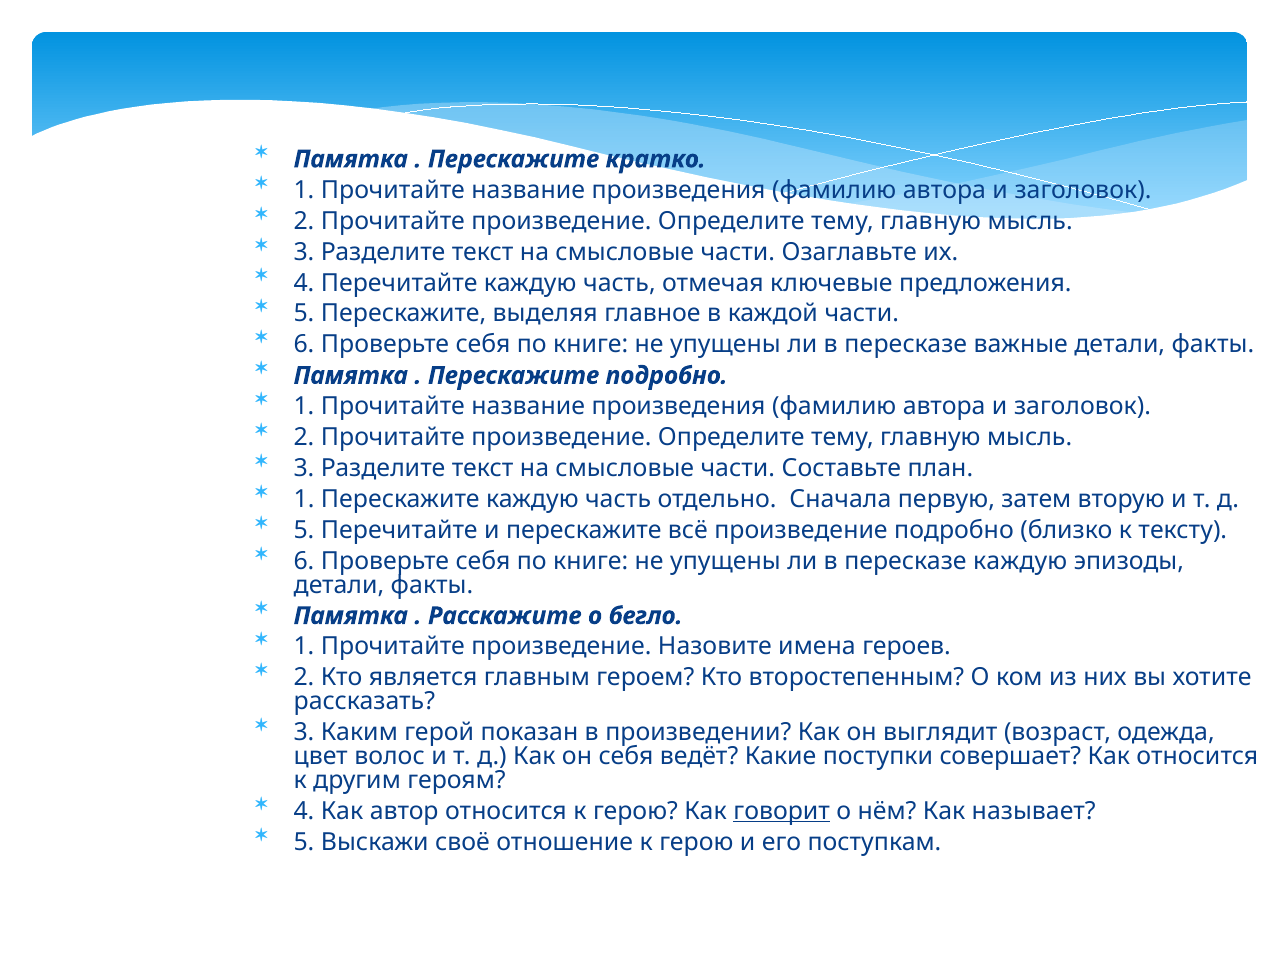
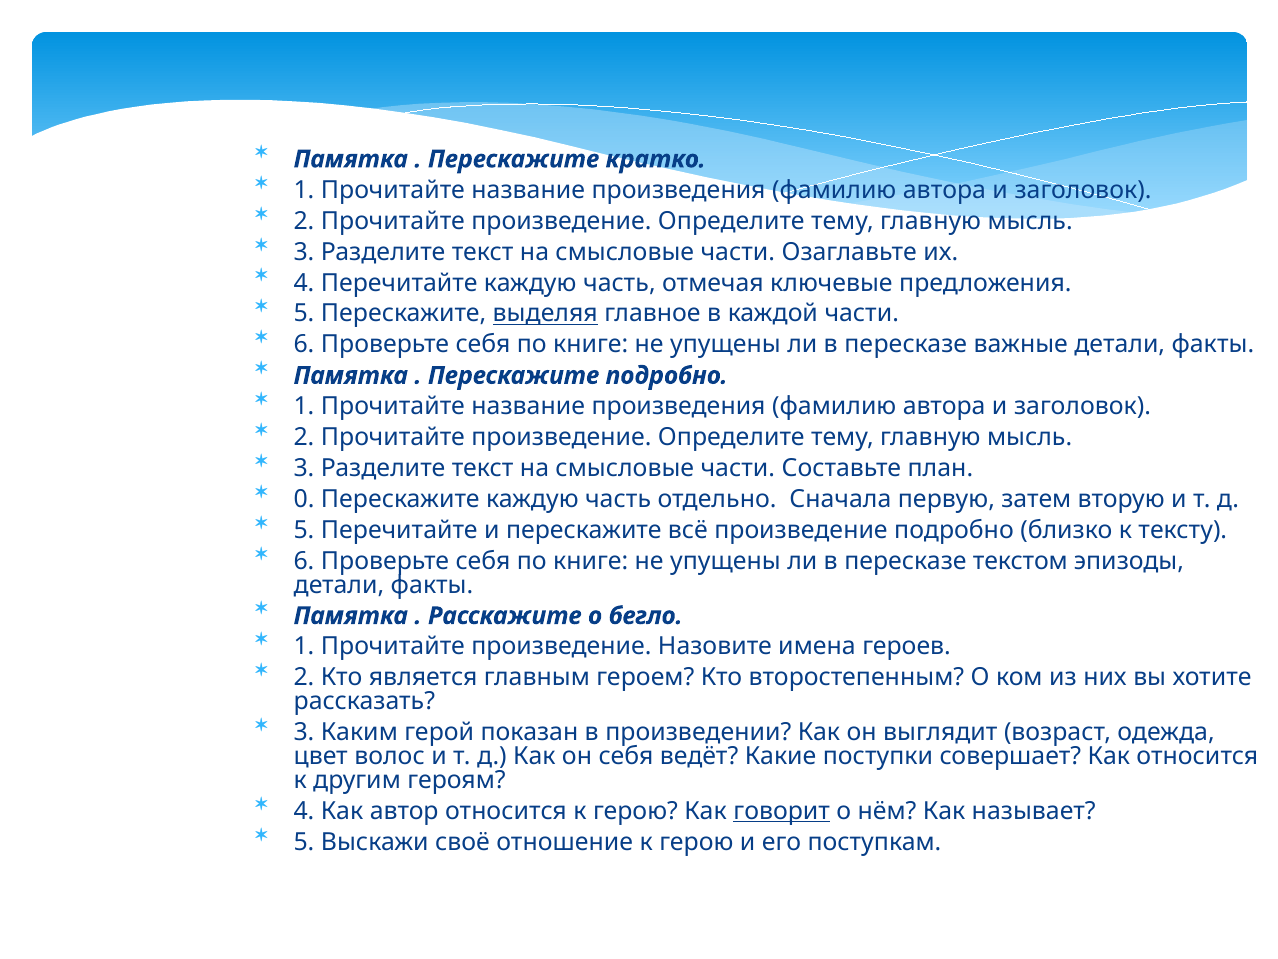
выделяя underline: none -> present
1 at (304, 499): 1 -> 0
пересказе каждую: каждую -> текстом
